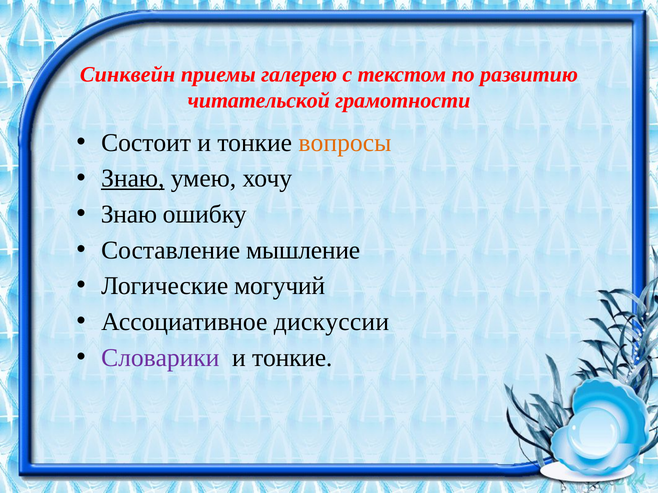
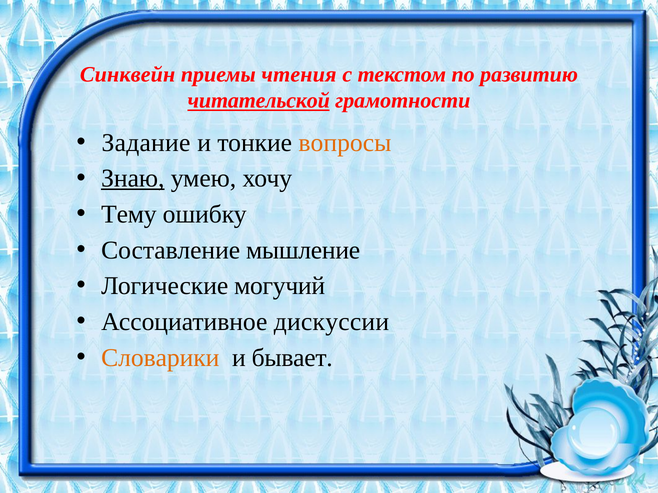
галерею: галерею -> чтения
читательской underline: none -> present
Состоит: Состоит -> Задание
Знаю at (129, 215): Знаю -> Тему
Словарики colour: purple -> orange
тонкие at (292, 358): тонкие -> бывает
